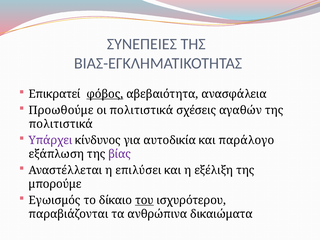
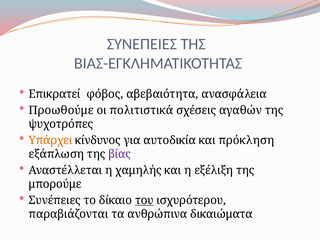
φόβος underline: present -> none
πολιτιστικά at (61, 124): πολιτιστικά -> ψυχοτρόπες
Υπάρχει colour: purple -> orange
παράλογο: παράλογο -> πρόκληση
επιλύσει: επιλύσει -> χαμηλής
Εγωισμός: Εγωισμός -> Συνέπειες
